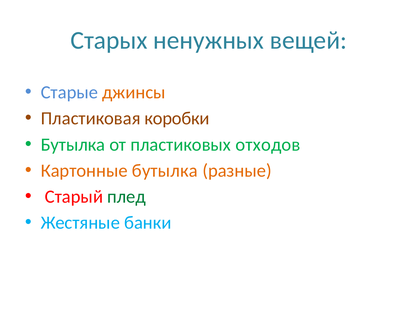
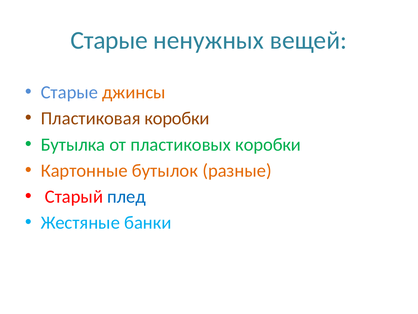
Старых at (109, 40): Старых -> Старые
пластиковых отходов: отходов -> коробки
Картонные бутылка: бутылка -> бутылок
плед colour: green -> blue
